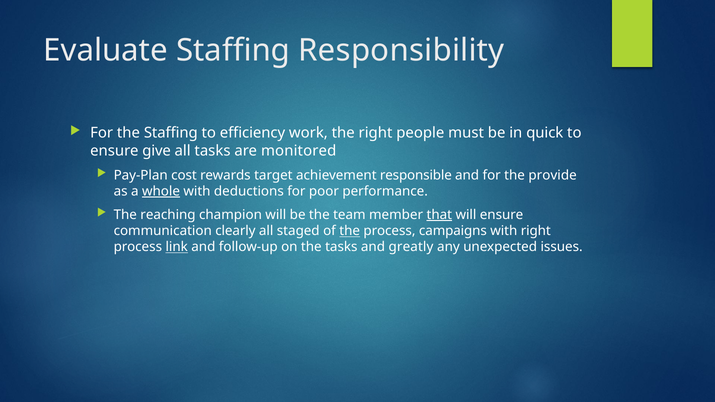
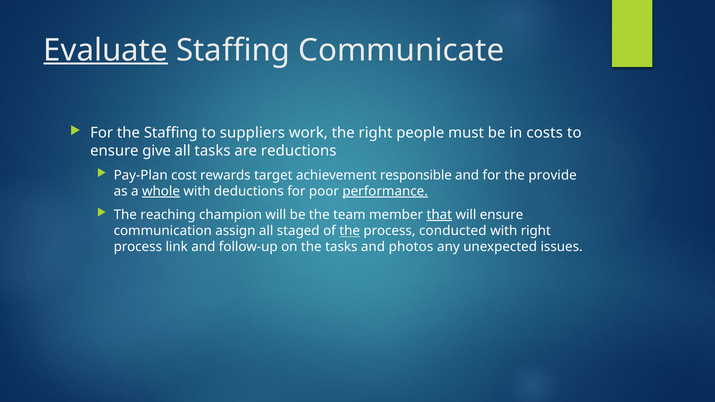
Evaluate underline: none -> present
Responsibility: Responsibility -> Communicate
efficiency: efficiency -> suppliers
quick: quick -> costs
monitored: monitored -> reductions
performance underline: none -> present
clearly: clearly -> assign
campaigns: campaigns -> conducted
link underline: present -> none
greatly: greatly -> photos
